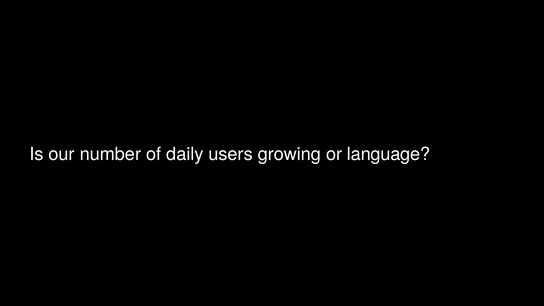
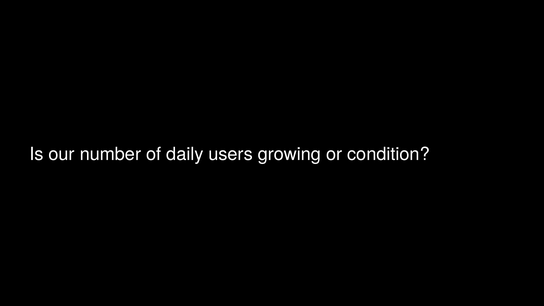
language: language -> condition
